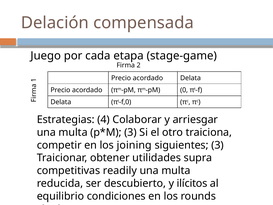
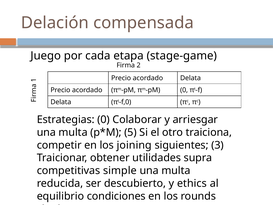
Estrategias 4: 4 -> 0
3 at (130, 132): 3 -> 5
readily: readily -> simple
ilícitos: ilícitos -> ethics
